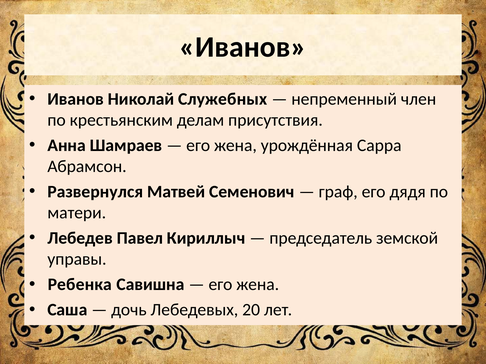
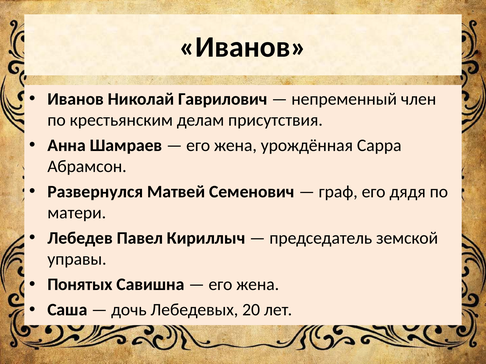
Служебных: Служебных -> Гаврилович
Ребенка: Ребенка -> Понятых
